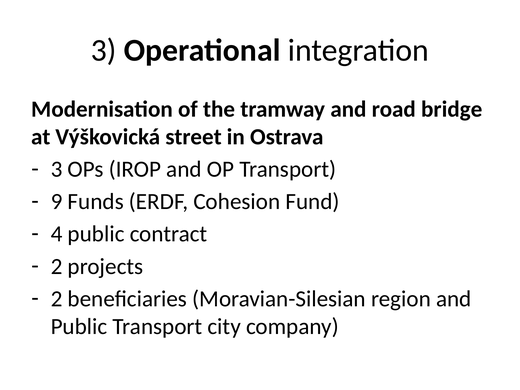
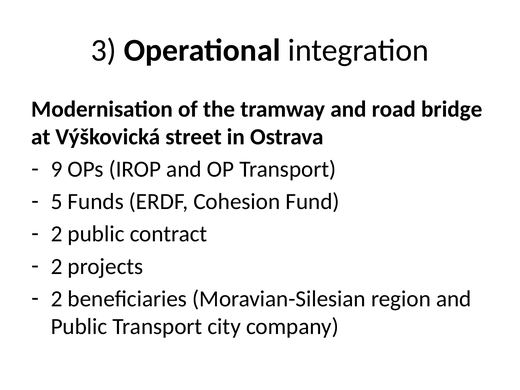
3 at (57, 169): 3 -> 9
9: 9 -> 5
4 at (57, 234): 4 -> 2
